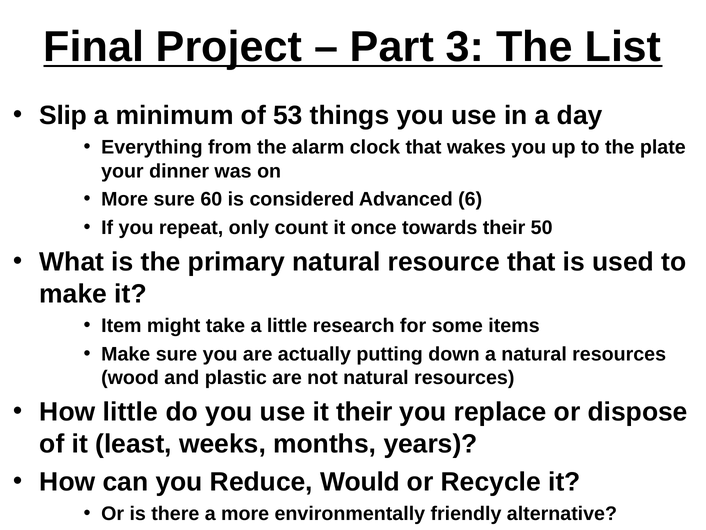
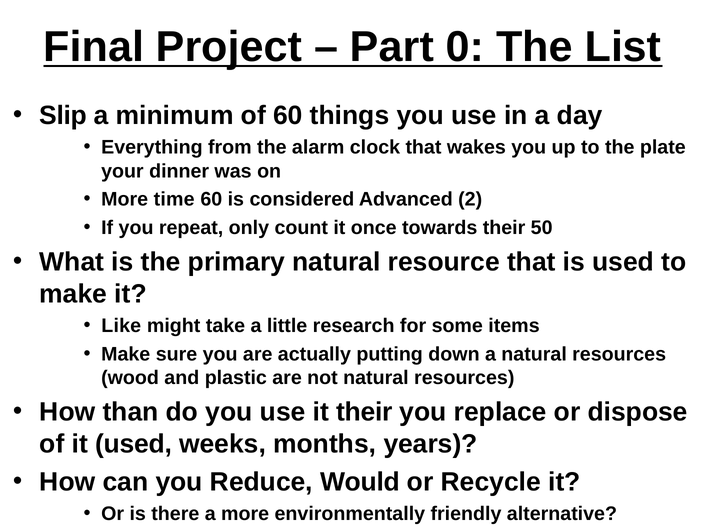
3: 3 -> 0
of 53: 53 -> 60
More sure: sure -> time
6: 6 -> 2
Item: Item -> Like
How little: little -> than
it least: least -> used
